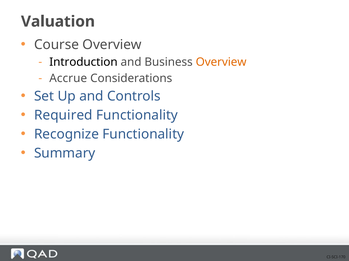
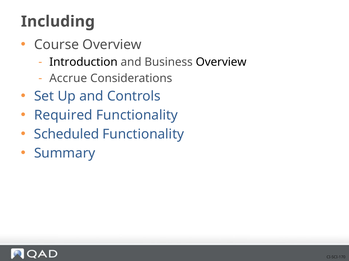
Valuation: Valuation -> Including
Overview at (221, 62) colour: orange -> black
Recognize: Recognize -> Scheduled
